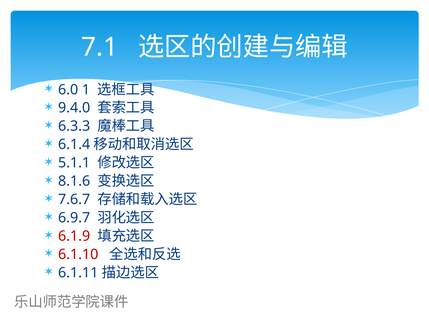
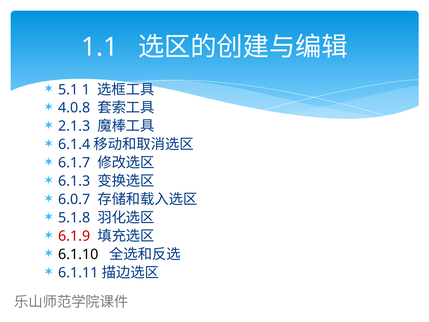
7.1: 7.1 -> 1.1
6.0: 6.0 -> 5.1
9.4.0: 9.4.0 -> 4.0.8
6.3.3: 6.3.3 -> 2.1.3
5.1.1: 5.1.1 -> 6.1.7
8.1.6: 8.1.6 -> 6.1.3
7.6.7: 7.6.7 -> 6.0.7
6.9.7: 6.9.7 -> 5.1.8
6.1.10 colour: red -> black
